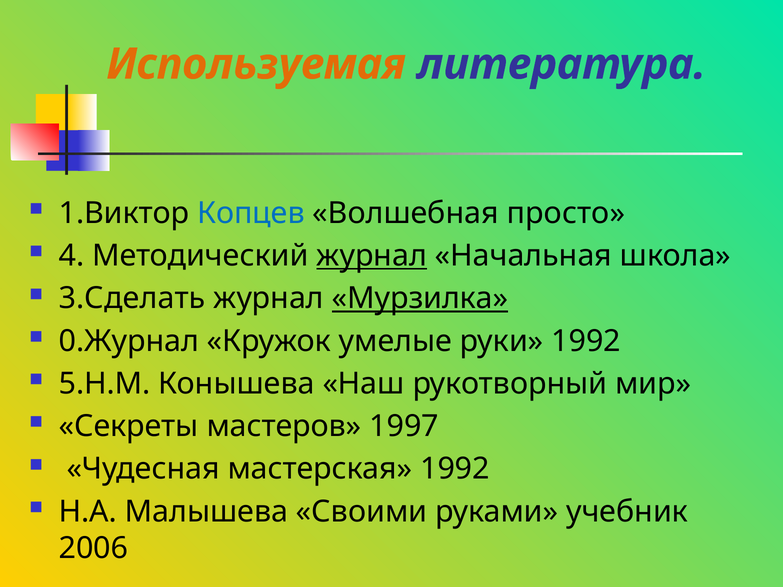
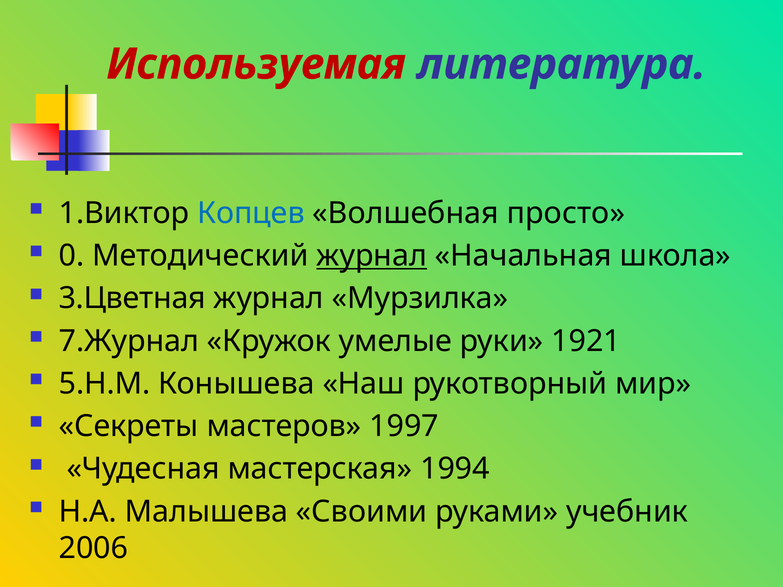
Используемая colour: orange -> red
4: 4 -> 0
3.Сделать: 3.Сделать -> 3.Цветная
Мурзилка underline: present -> none
0.Журнал: 0.Журнал -> 7.Журнал
руки 1992: 1992 -> 1921
мастерская 1992: 1992 -> 1994
